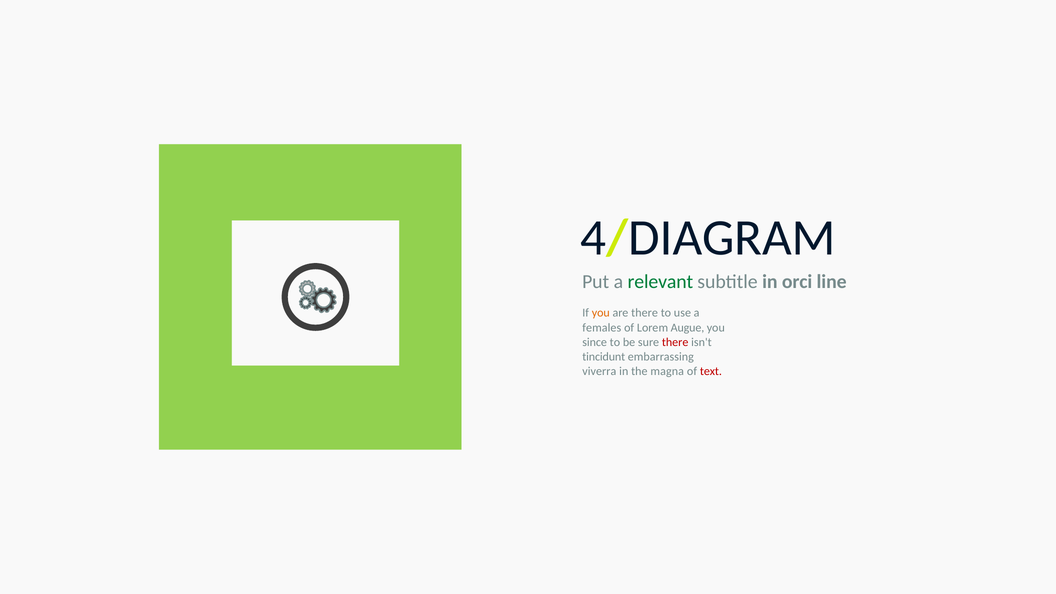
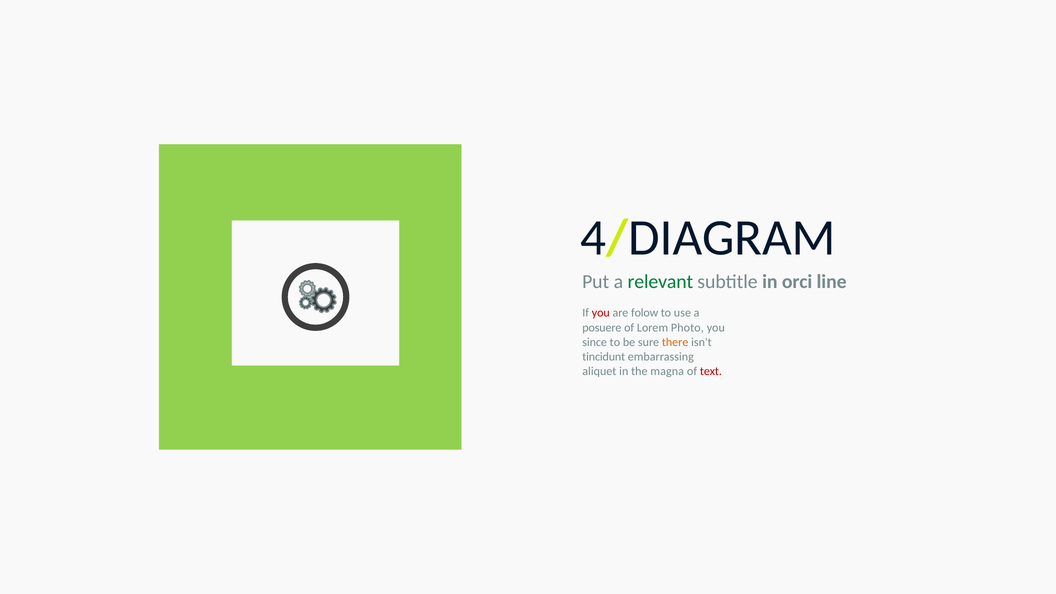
you at (601, 313) colour: orange -> red
are there: there -> folow
females: females -> posuere
Augue: Augue -> Photo
there at (675, 342) colour: red -> orange
viverra: viverra -> aliquet
